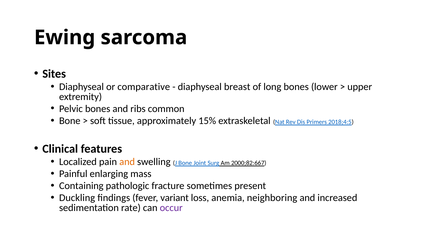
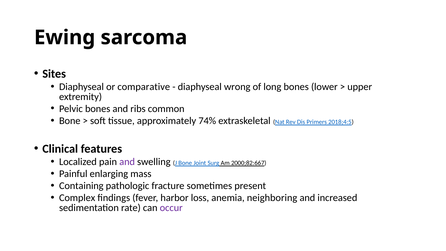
breast: breast -> wrong
15%: 15% -> 74%
and at (127, 162) colour: orange -> purple
Duckling: Duckling -> Complex
variant: variant -> harbor
